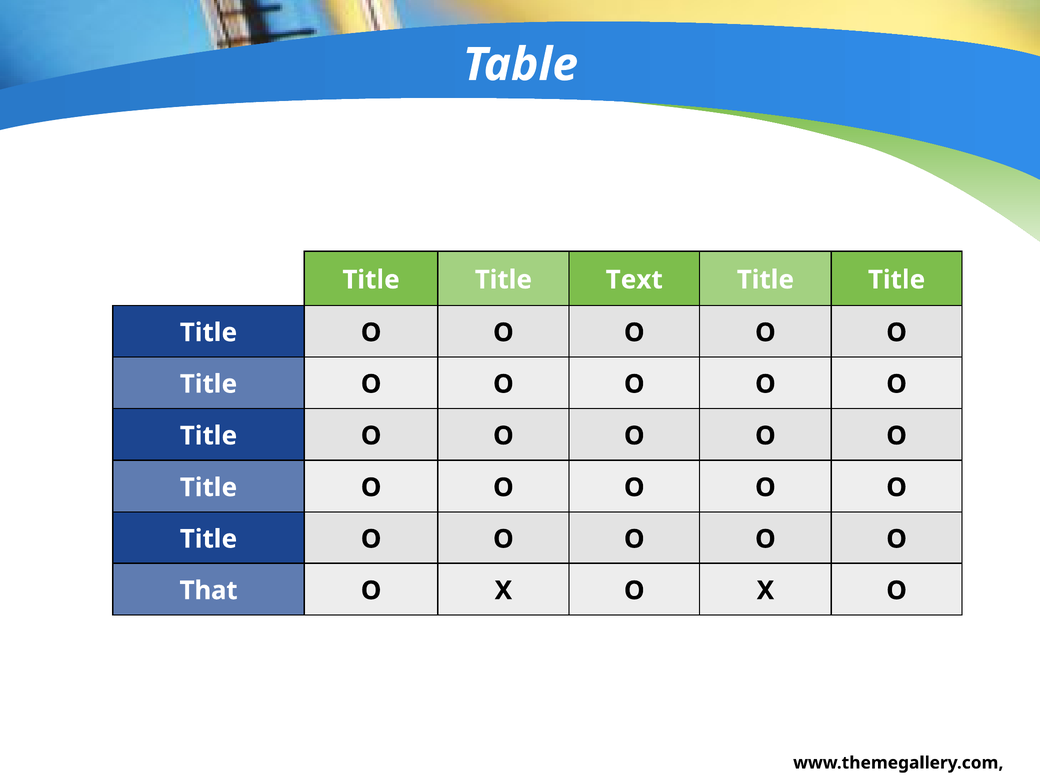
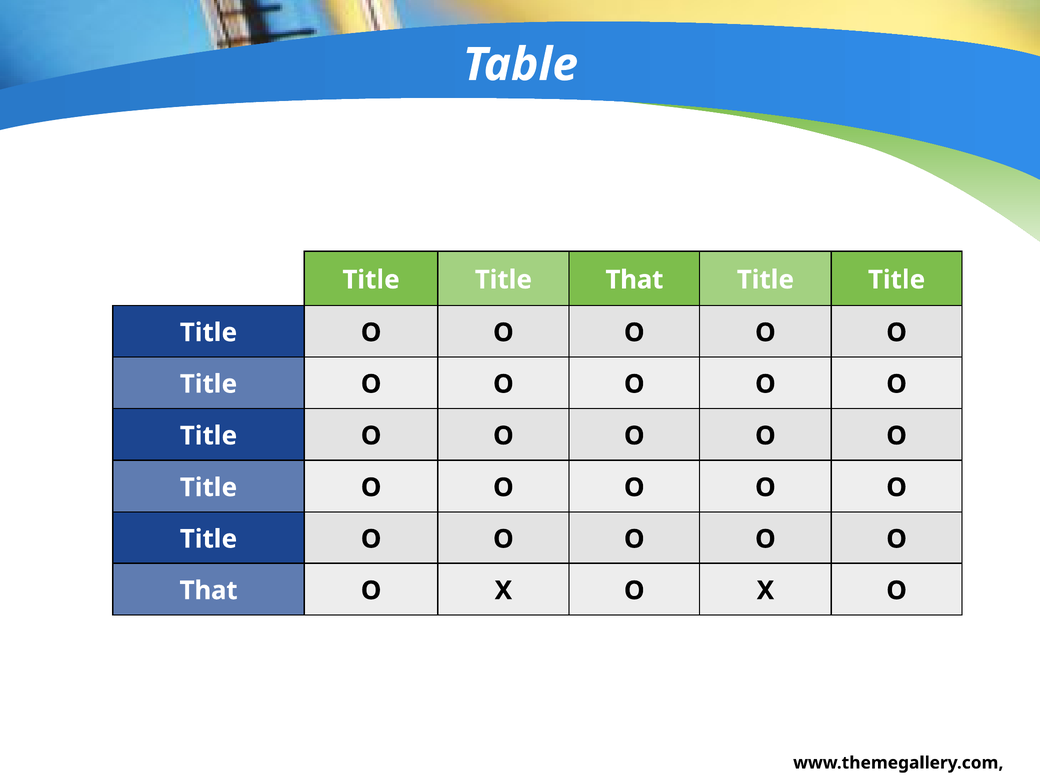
Title Text: Text -> That
